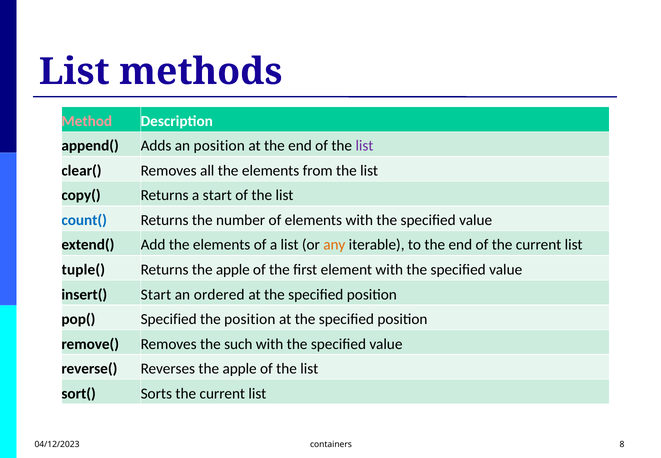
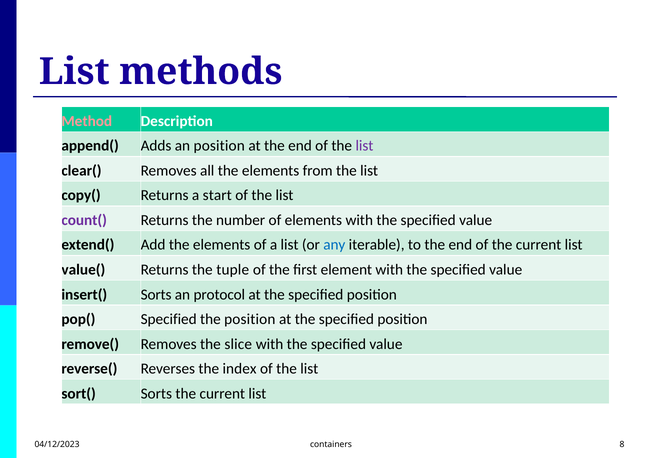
count( colour: blue -> purple
any colour: orange -> blue
tuple(: tuple( -> value(
Returns the apple: apple -> tuple
insert( Start: Start -> Sorts
ordered: ordered -> protocol
such: such -> slice
Reverses the apple: apple -> index
